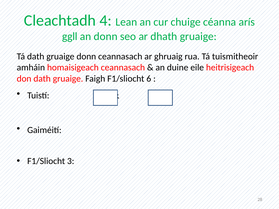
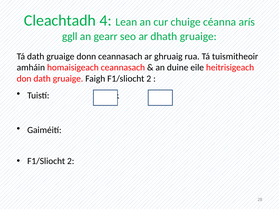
an donn: donn -> gearr
Faigh F1/sliocht 6: 6 -> 2
3 at (71, 161): 3 -> 2
